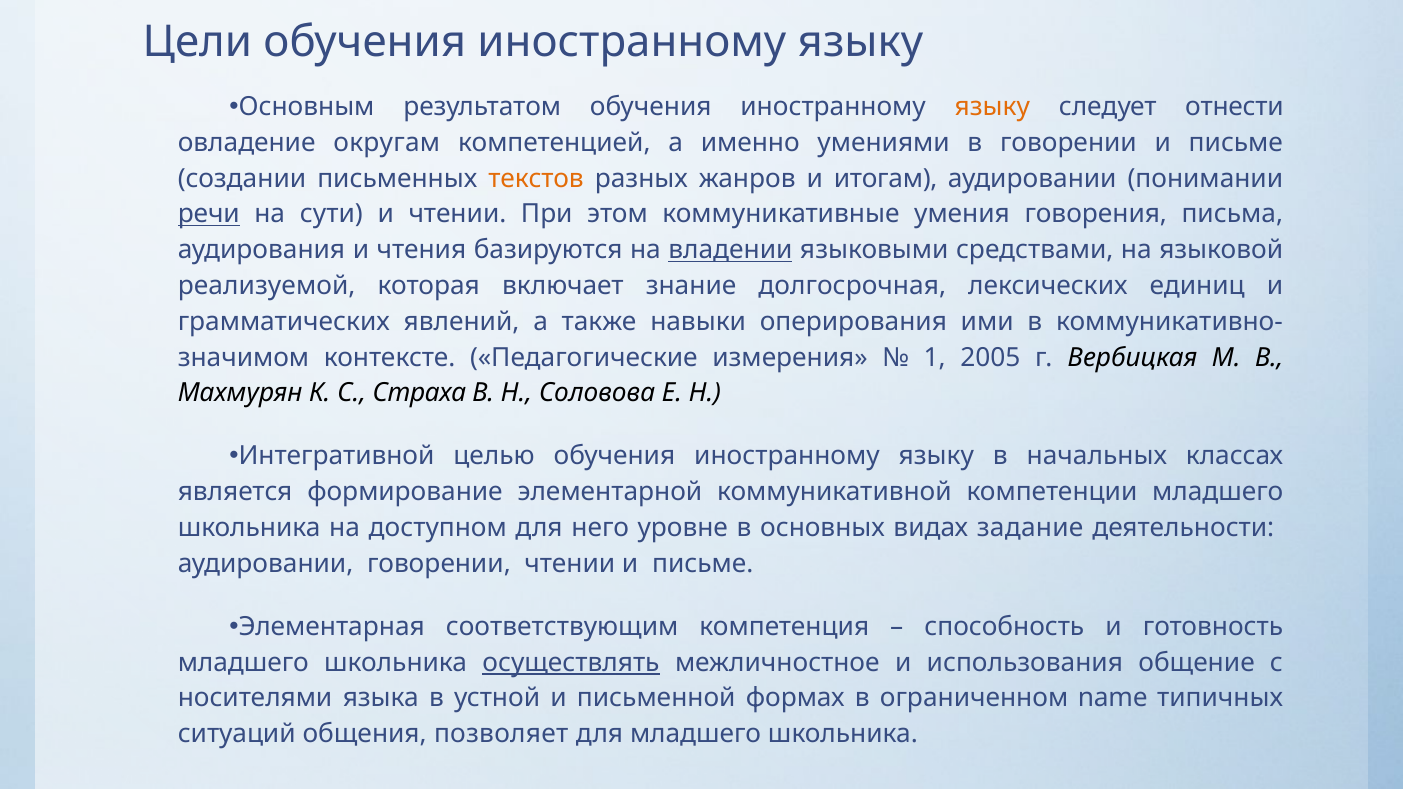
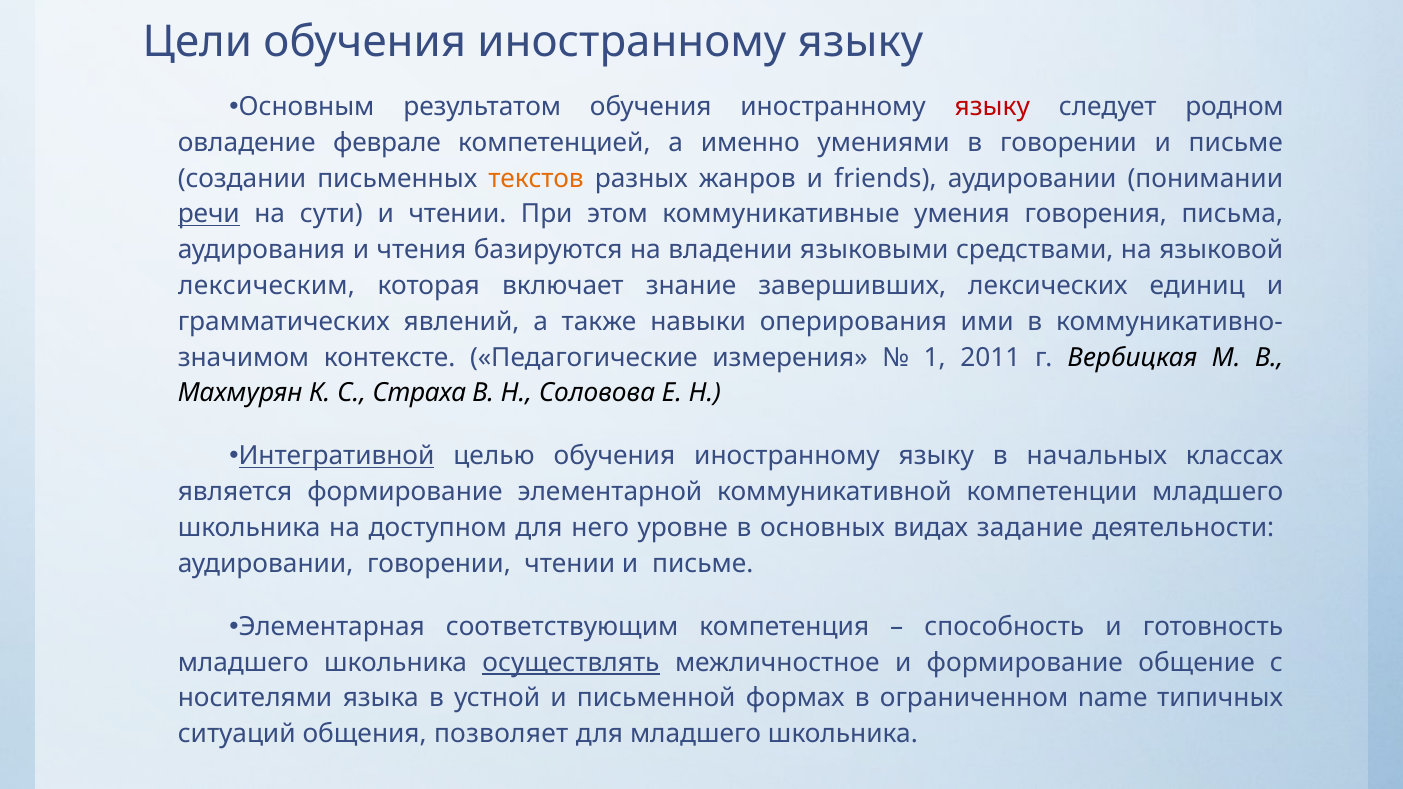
языку at (992, 107) colour: orange -> red
отнести: отнести -> родном
округам: округам -> феврале
итогам: итогам -> friends
владении underline: present -> none
реализуемой: реализуемой -> лексическим
долгосрочная: долгосрочная -> завершивших
2005: 2005 -> 2011
Интегративной underline: none -> present
и использования: использования -> формирование
